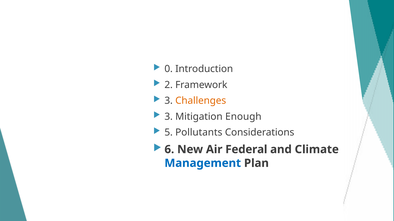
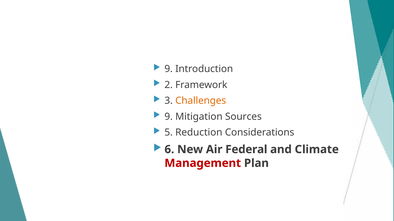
0 at (169, 69): 0 -> 9
3 at (169, 117): 3 -> 9
Enough: Enough -> Sources
Pollutants: Pollutants -> Reduction
Management colour: blue -> red
